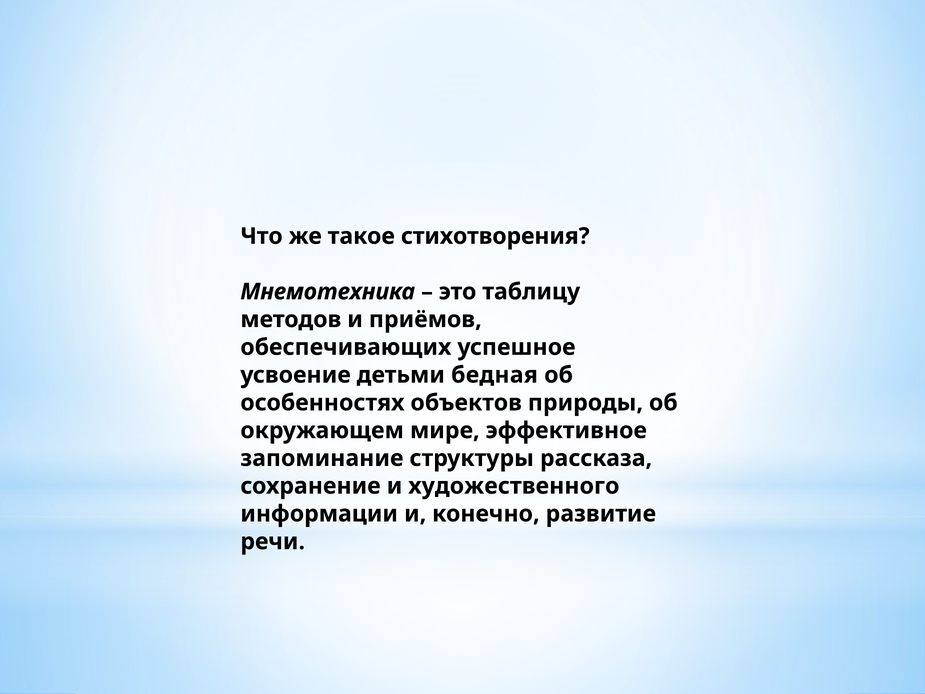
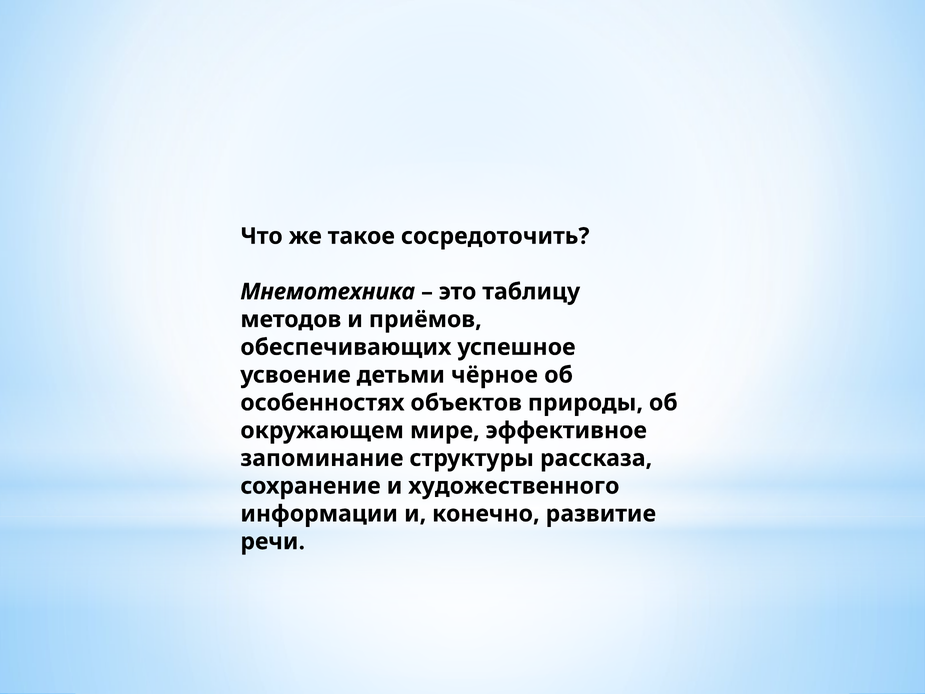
стихотворения: стихотворения -> сосредоточить
бедная: бедная -> чёрное
